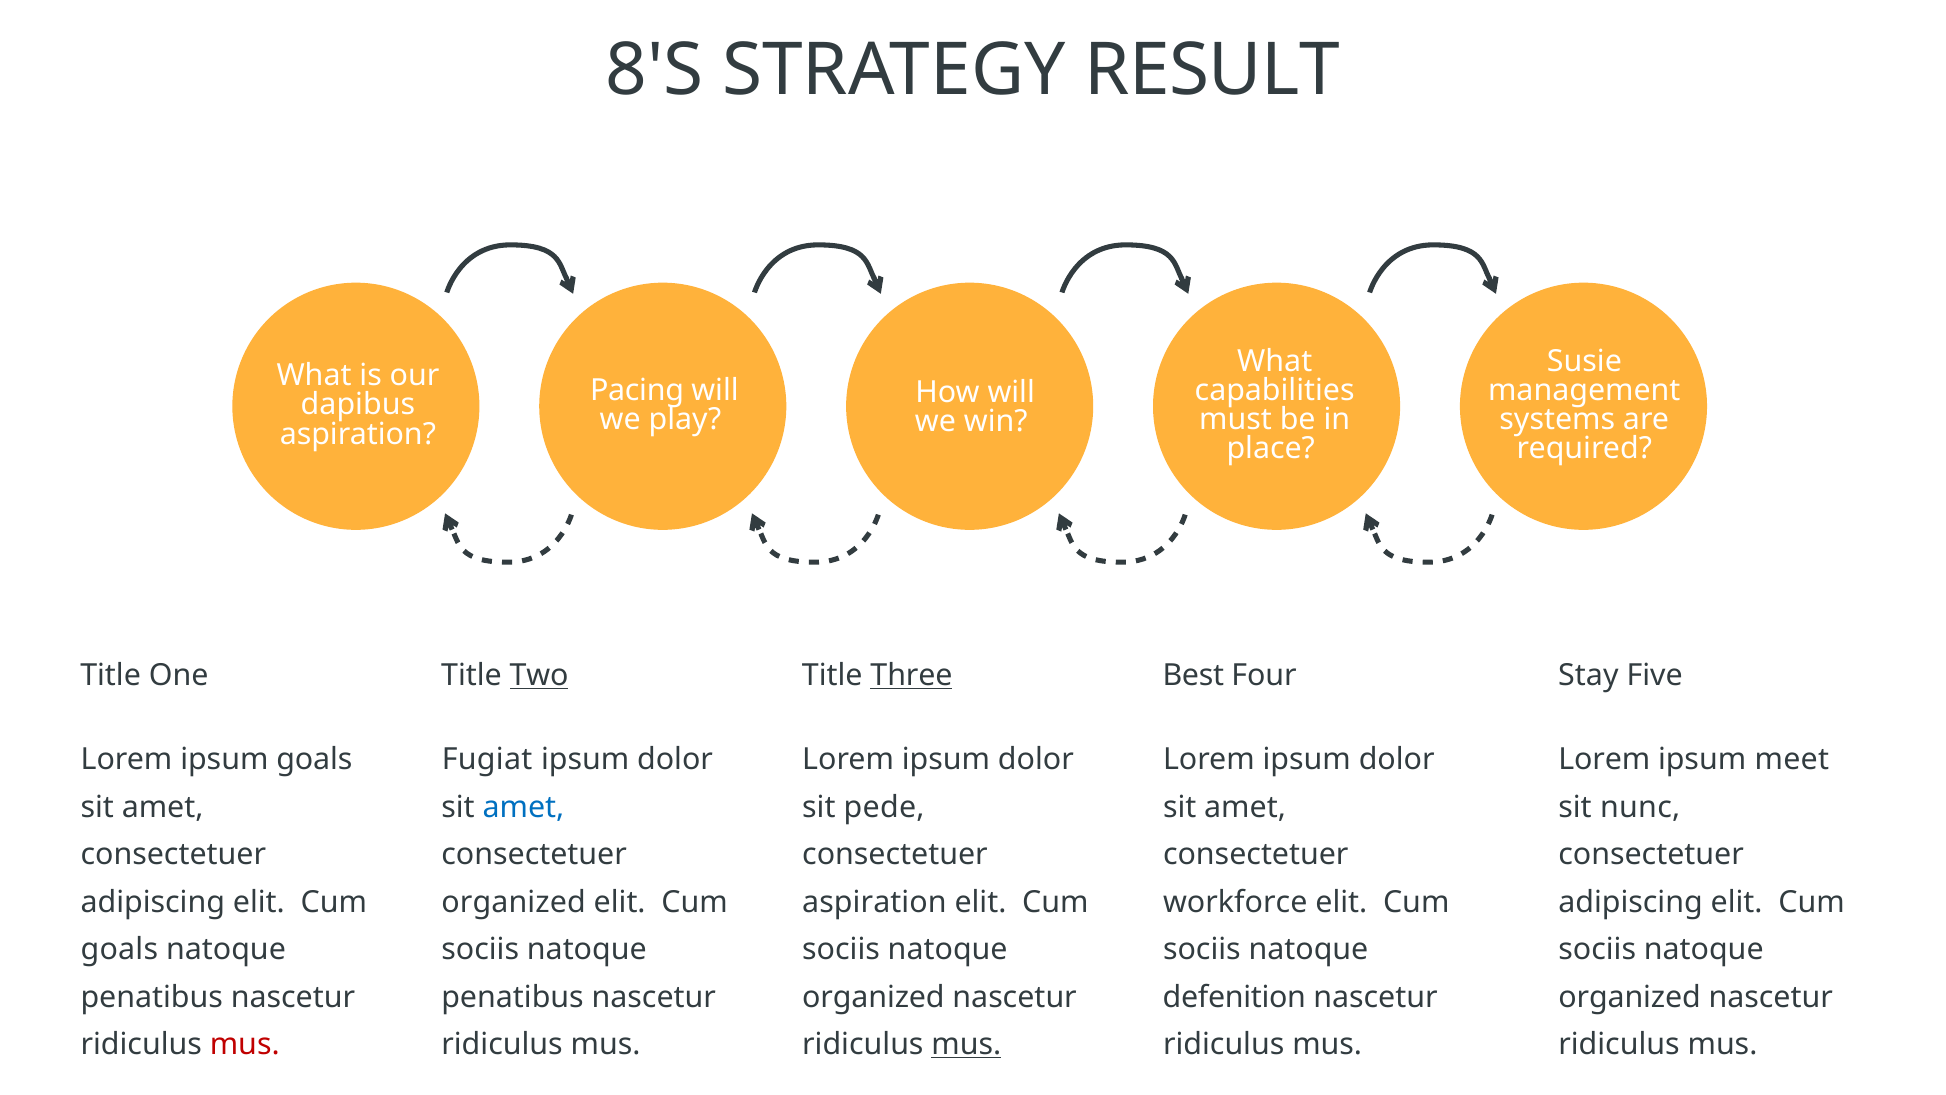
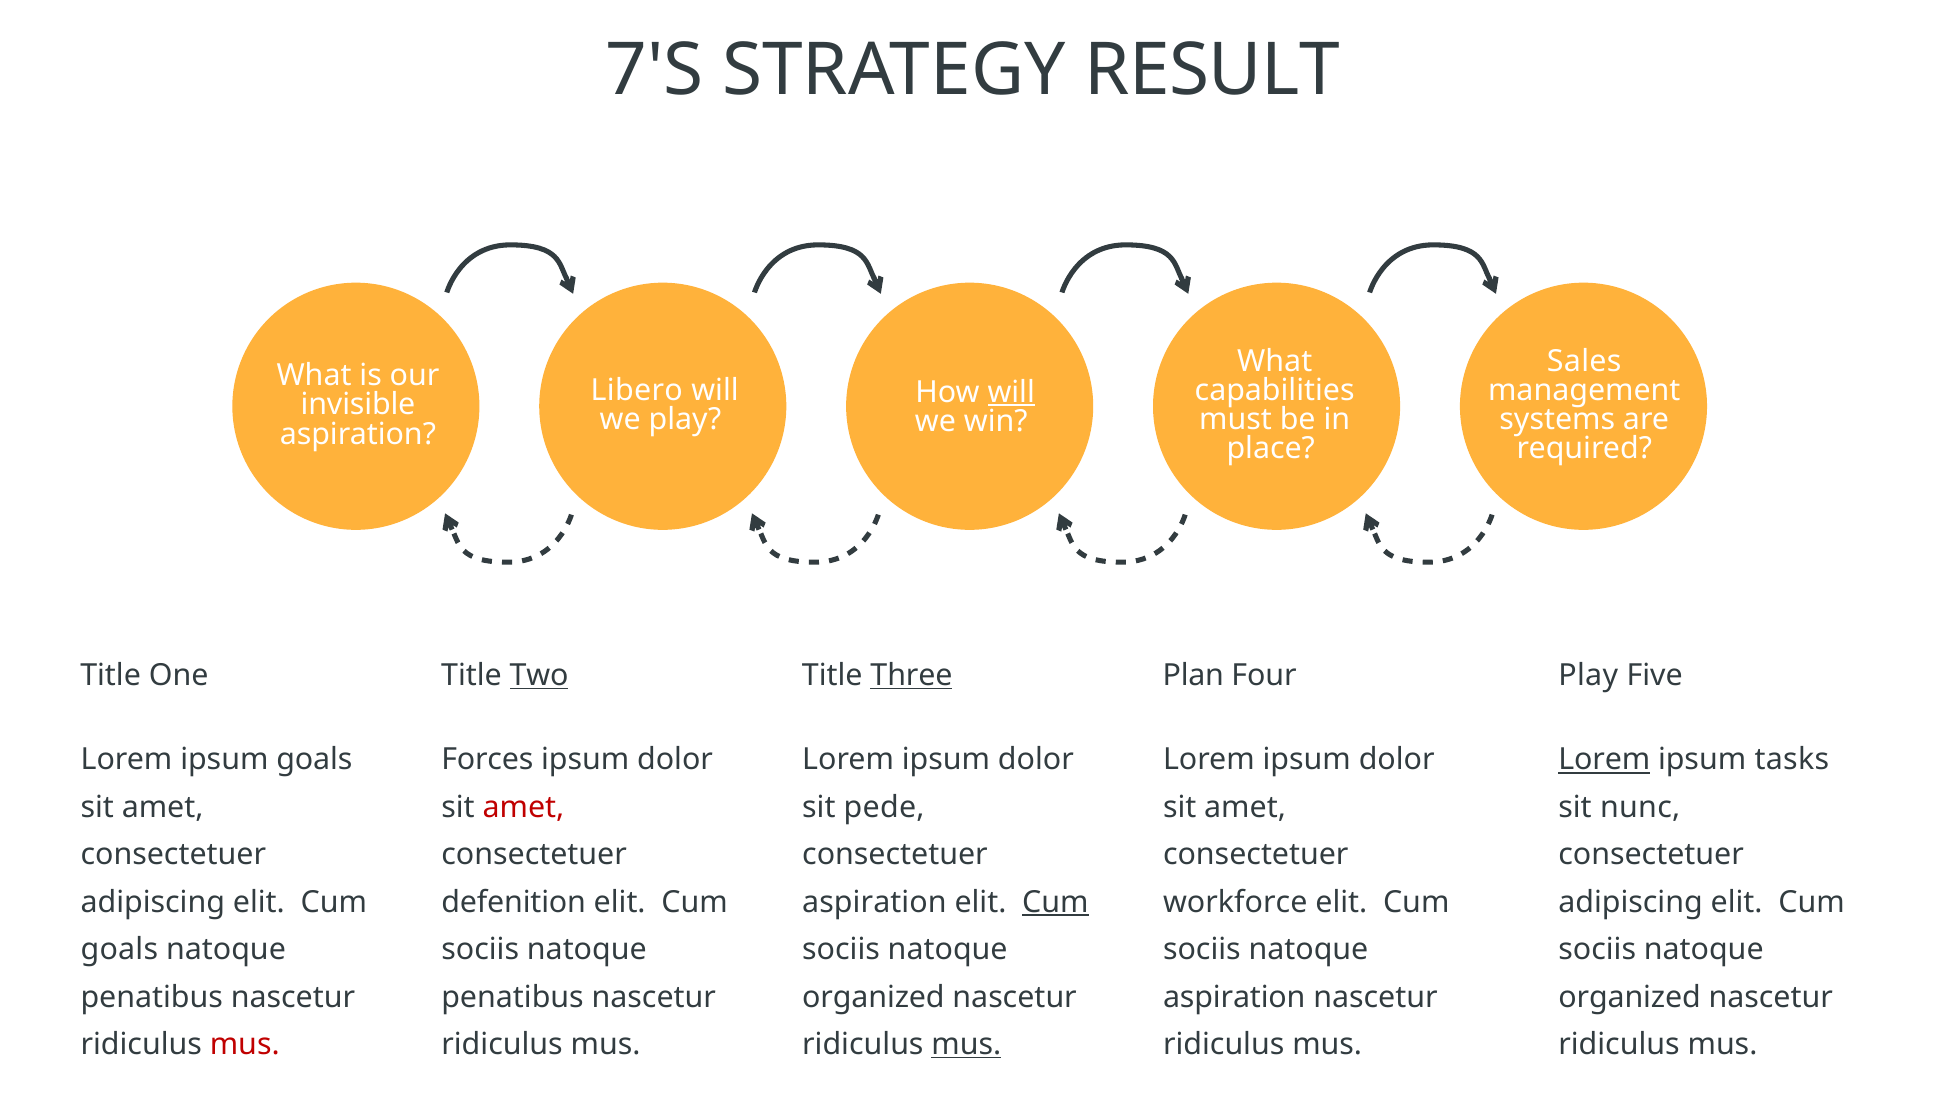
8'S: 8'S -> 7'S
Susie: Susie -> Sales
Pacing: Pacing -> Libero
will at (1011, 392) underline: none -> present
dapibus: dapibus -> invisible
Best: Best -> Plan
Stay at (1588, 675): Stay -> Play
Fugiat: Fugiat -> Forces
Lorem at (1604, 760) underline: none -> present
meet: meet -> tasks
amet at (523, 807) colour: blue -> red
organized at (514, 902): organized -> defenition
Cum at (1055, 902) underline: none -> present
defenition at (1234, 997): defenition -> aspiration
